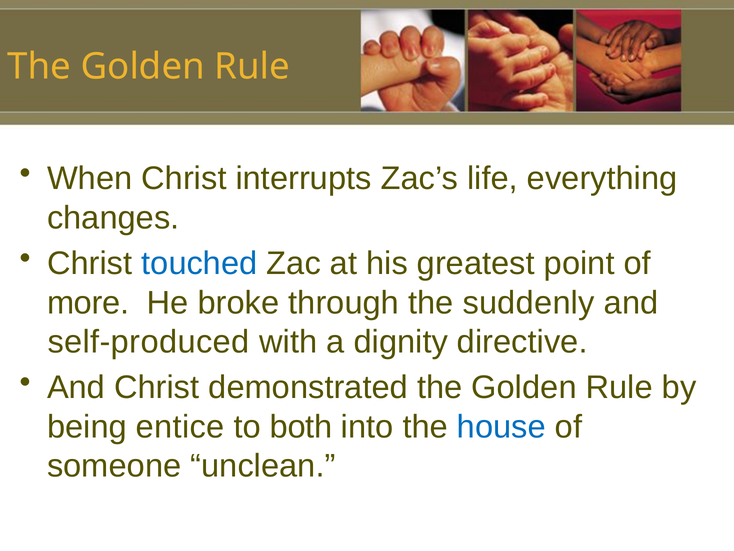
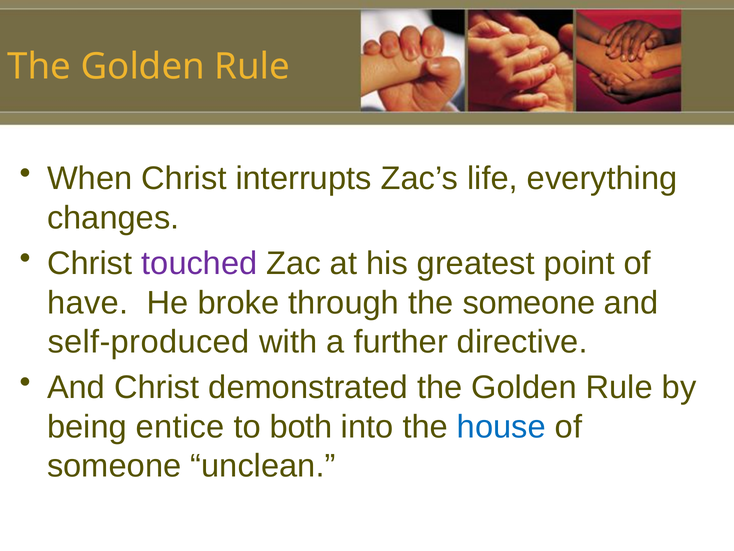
touched colour: blue -> purple
more: more -> have
the suddenly: suddenly -> someone
dignity: dignity -> further
